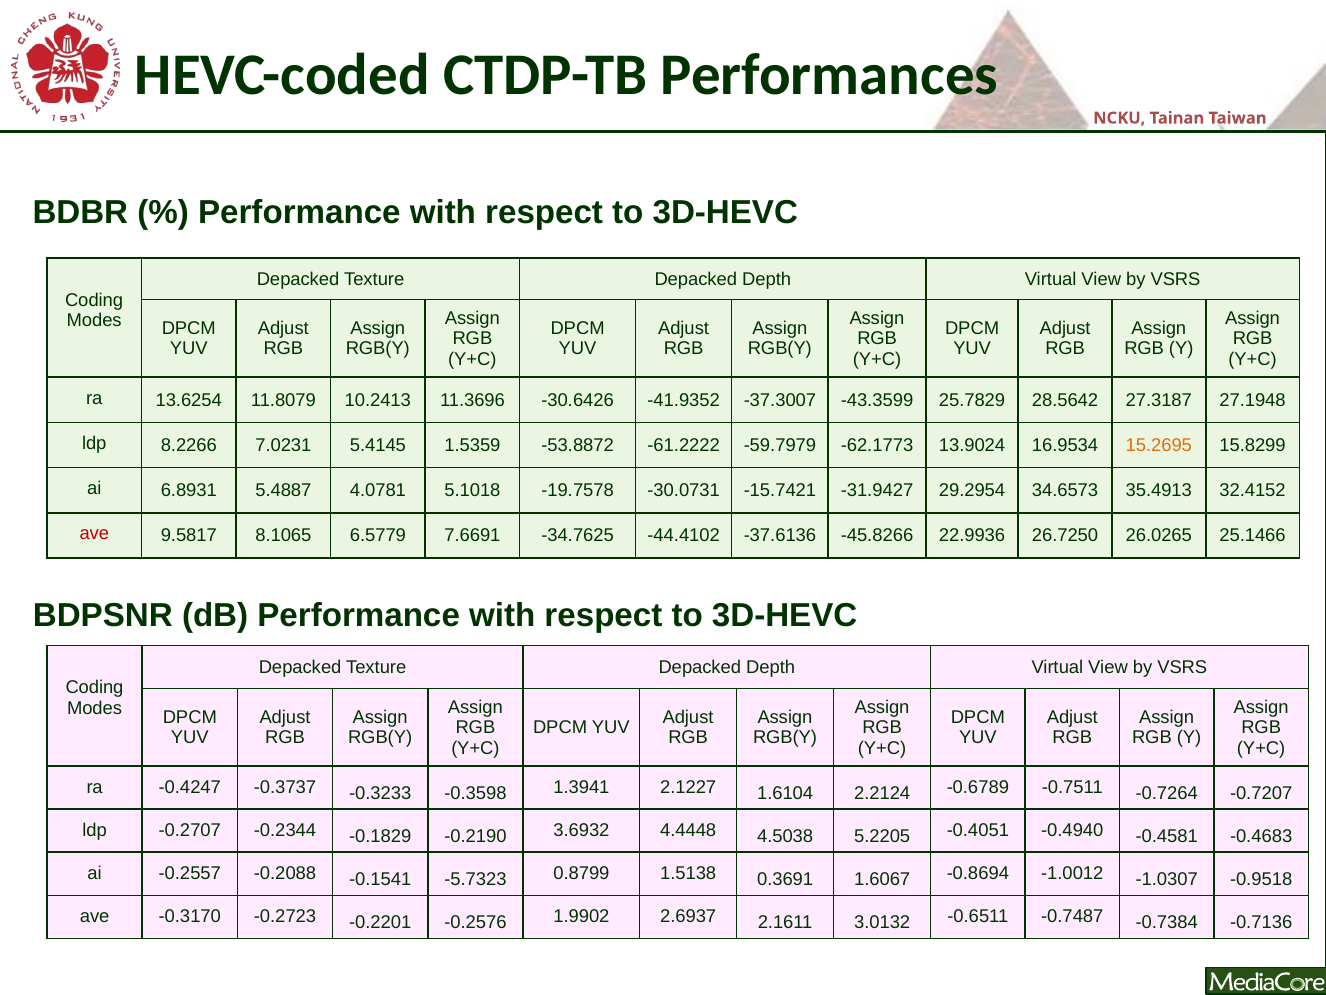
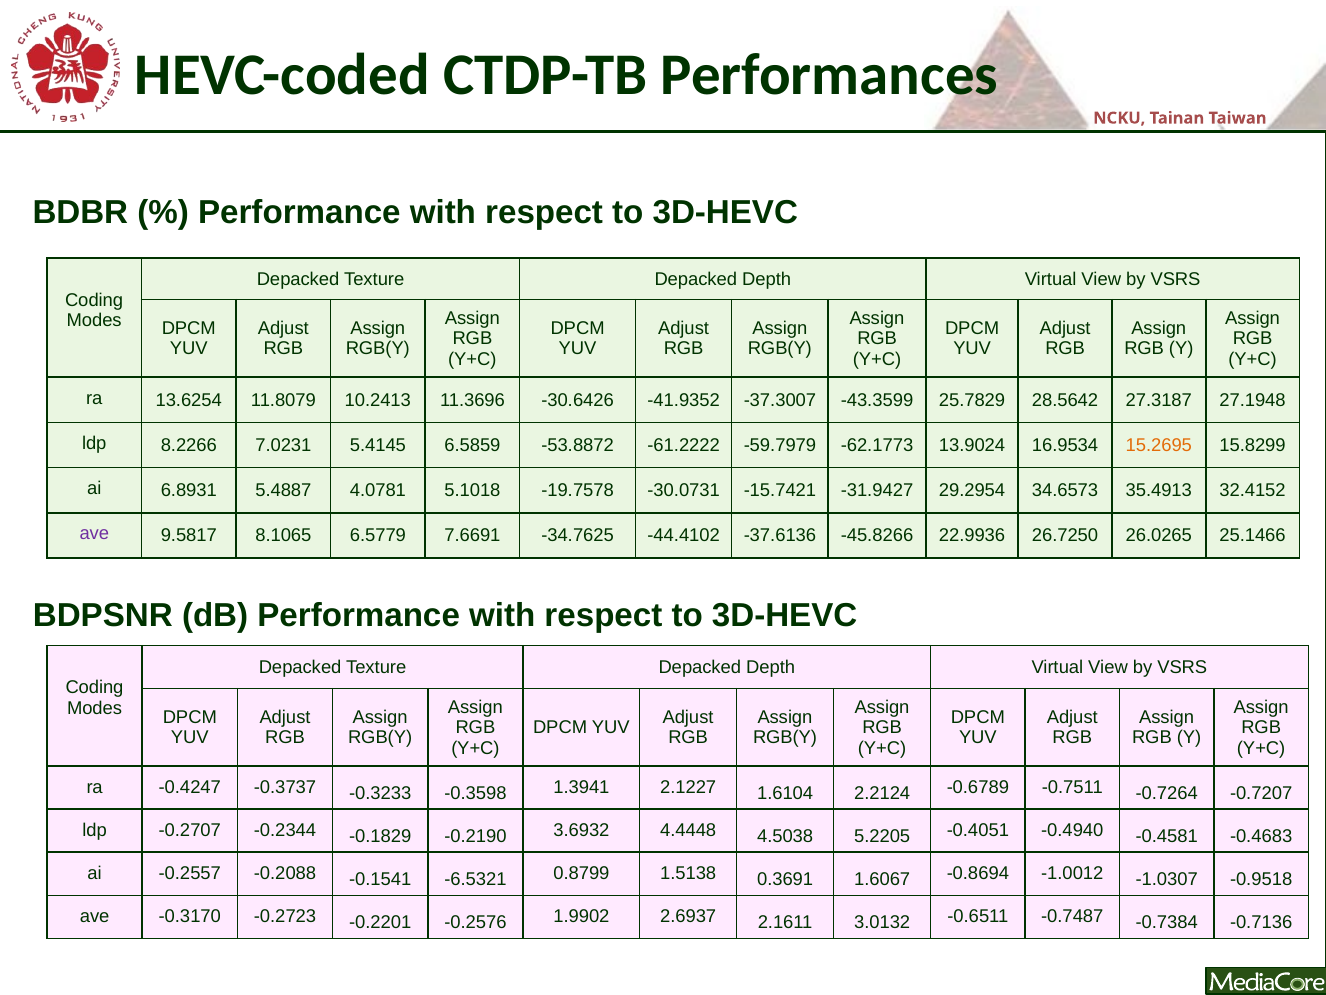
1.5359: 1.5359 -> 6.5859
ave at (94, 533) colour: red -> purple
-5.7323: -5.7323 -> -6.5321
